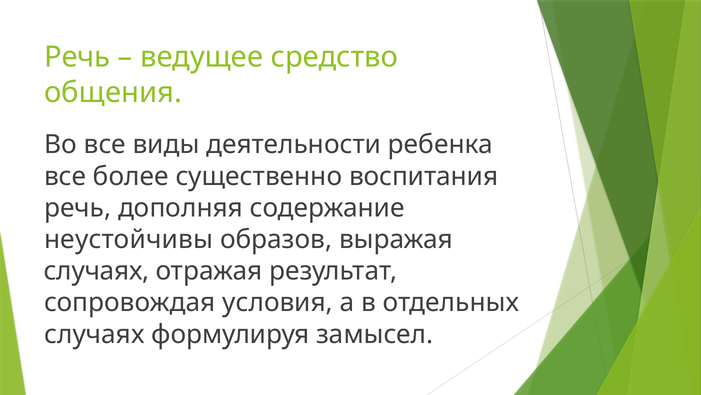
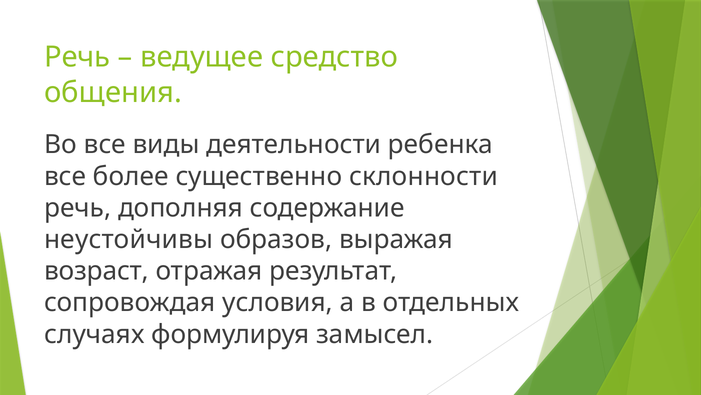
воспитания: воспитания -> склонности
случаях at (97, 271): случаях -> возраст
